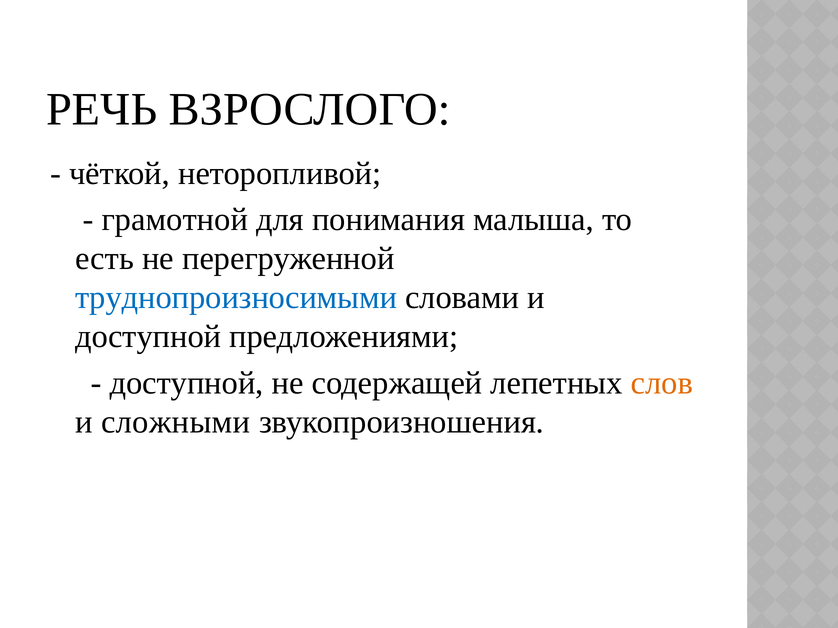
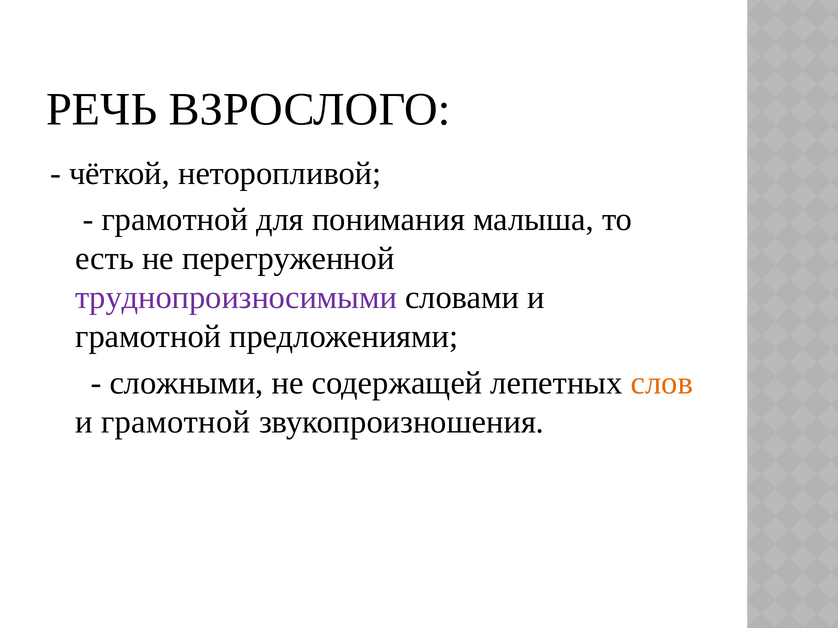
труднопроизносимыми colour: blue -> purple
доступной at (148, 337): доступной -> грамотной
доступной at (187, 383): доступной -> сложными
сложными at (176, 422): сложными -> грамотной
